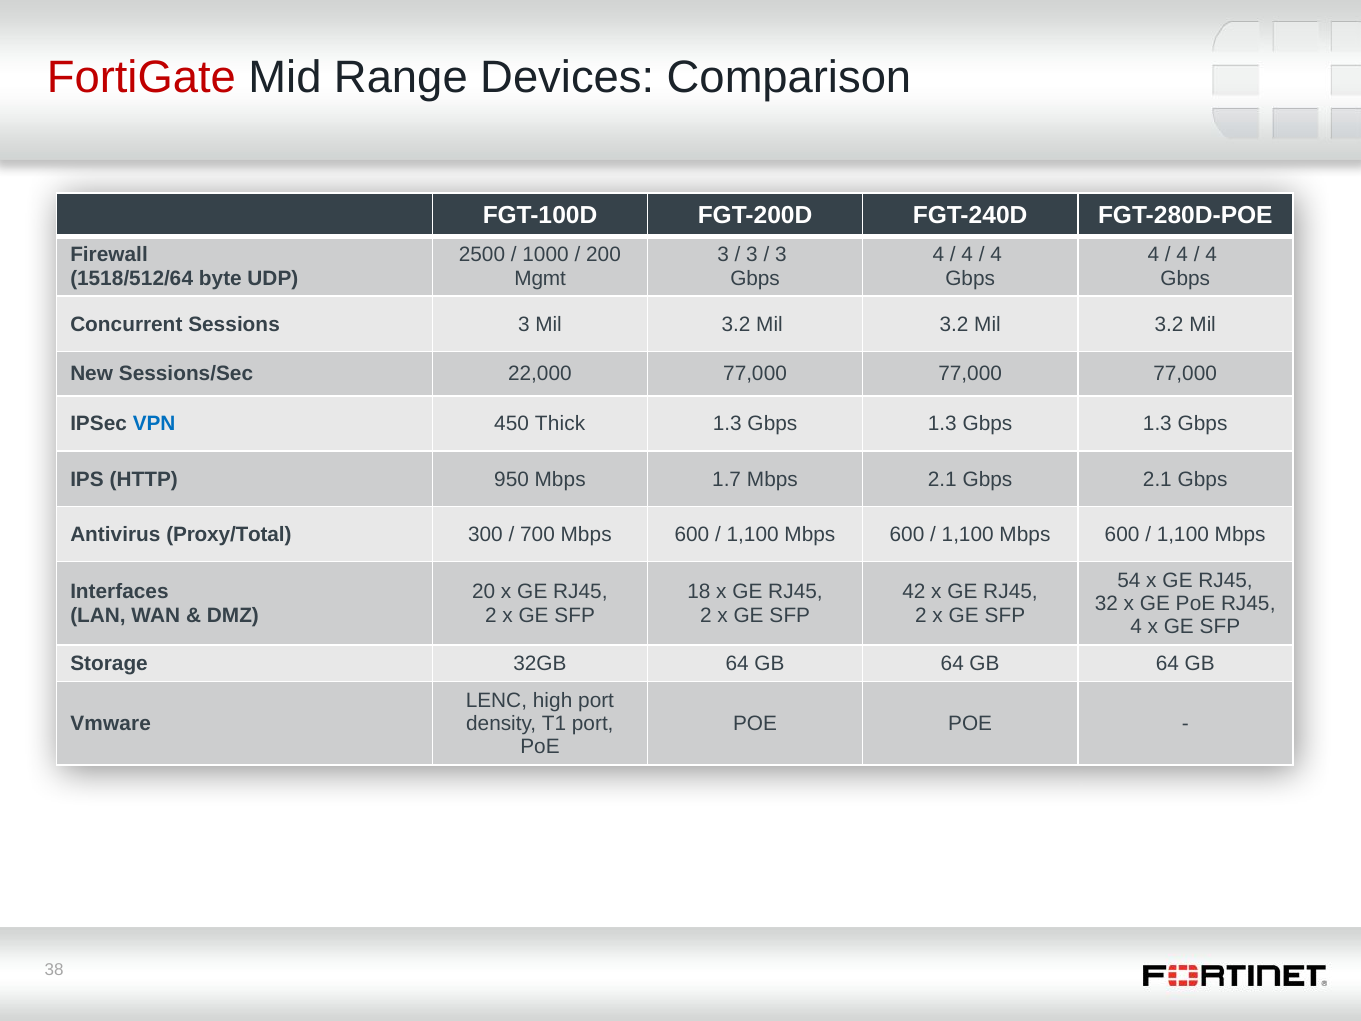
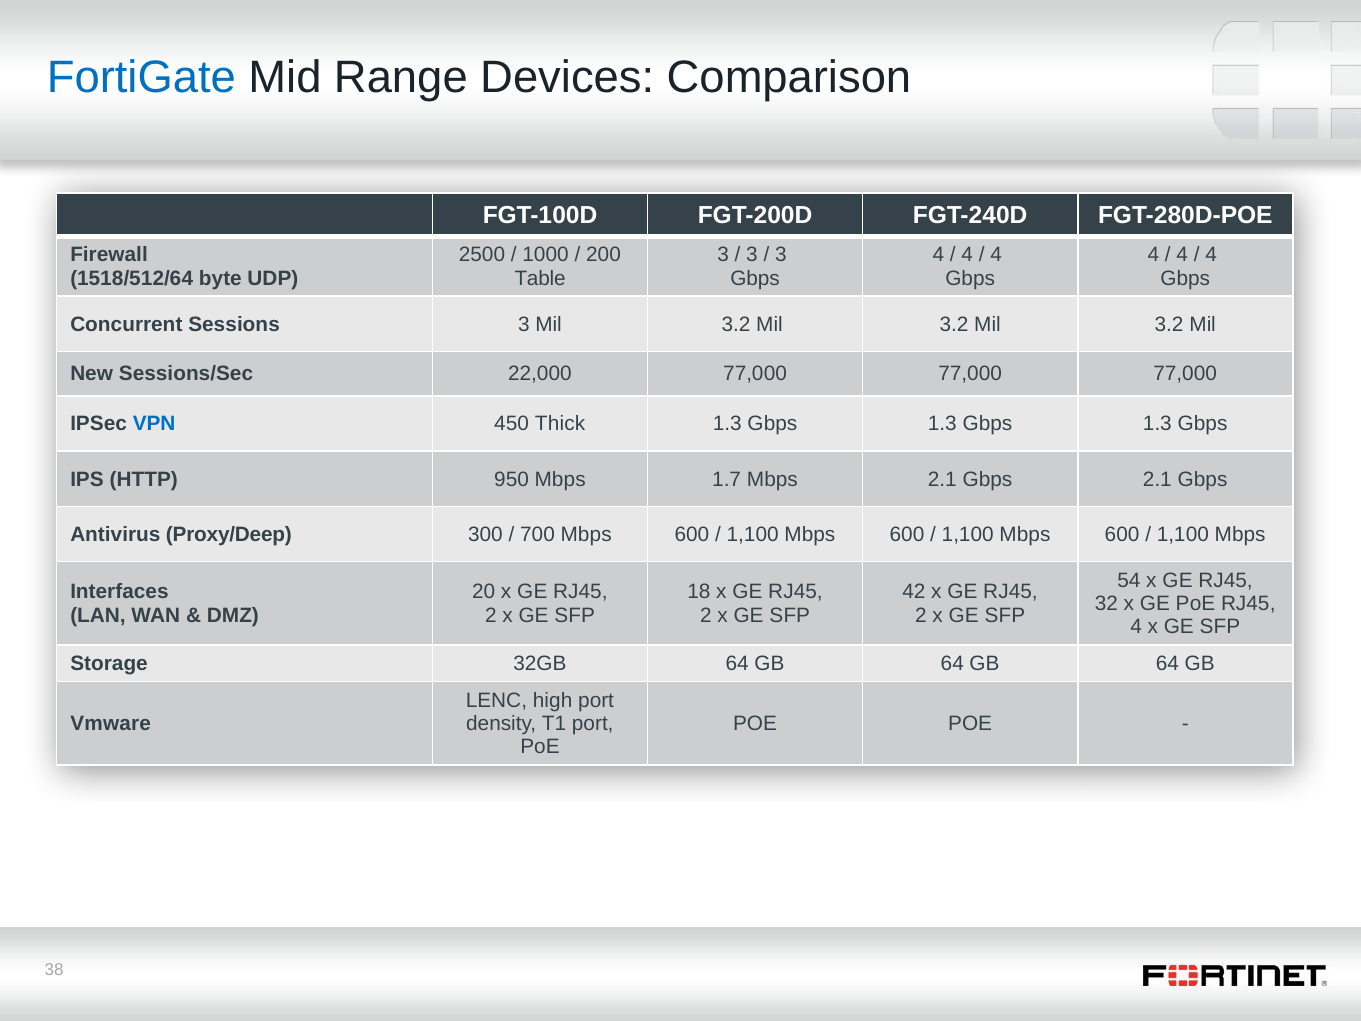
FortiGate colour: red -> blue
Mgmt: Mgmt -> Table
Proxy/Total: Proxy/Total -> Proxy/Deep
